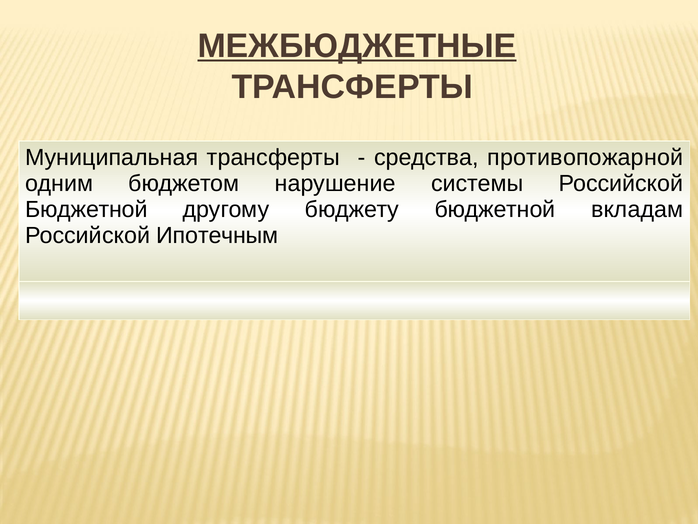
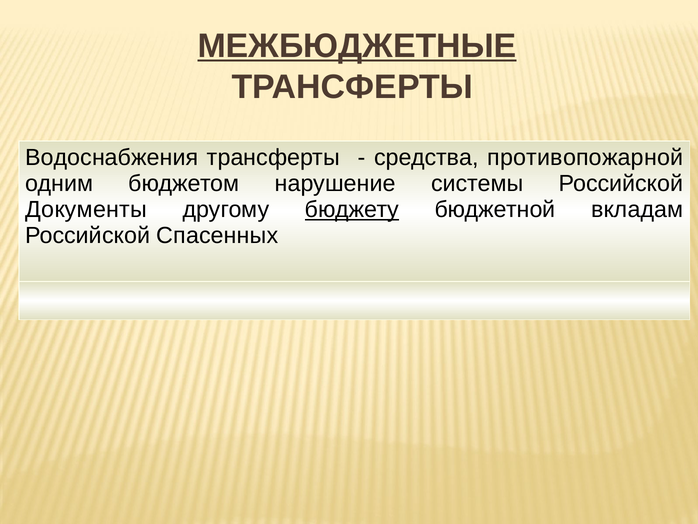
Муниципальная: Муниципальная -> Водоснабжения
Бюджетной at (86, 209): Бюджетной -> Документы
бюджету underline: none -> present
Ипотечным: Ипотечным -> Спасенных
